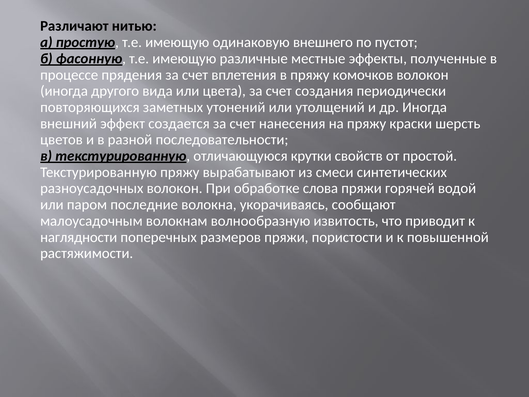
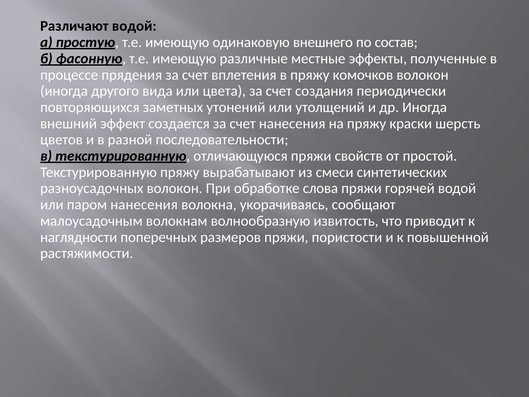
Различают нитью: нитью -> водой
пустот: пустот -> состав
отличающуюся крутки: крутки -> пряжи
паром последние: последние -> нанесения
